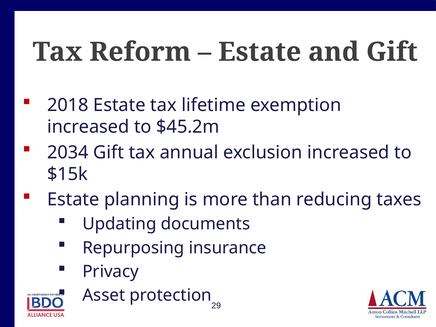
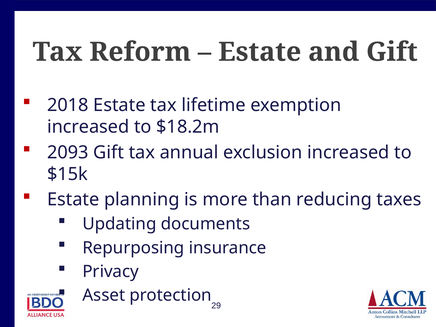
$45.2m: $45.2m -> $18.2m
2034: 2034 -> 2093
